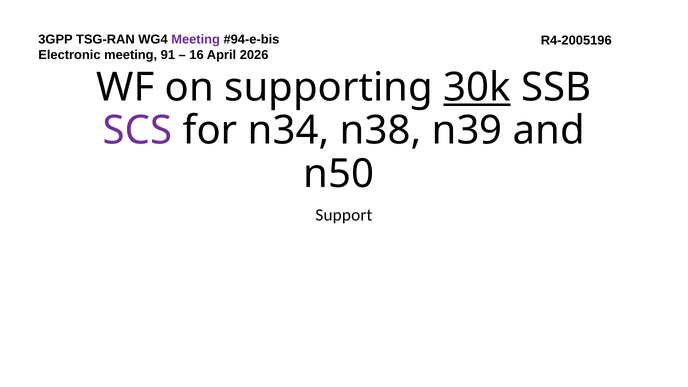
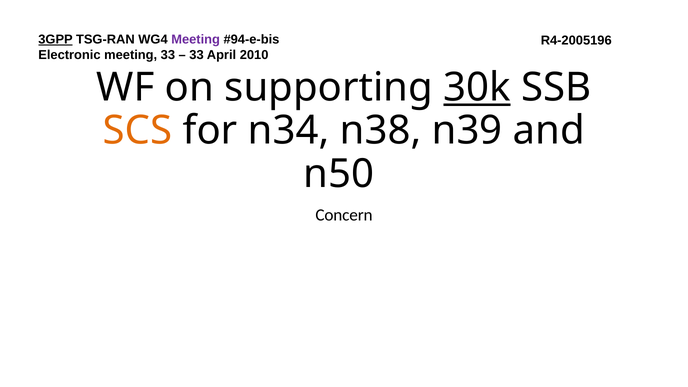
3GPP underline: none -> present
meeting 91: 91 -> 33
16 at (197, 55): 16 -> 33
2026: 2026 -> 2010
SCS colour: purple -> orange
Support: Support -> Concern
